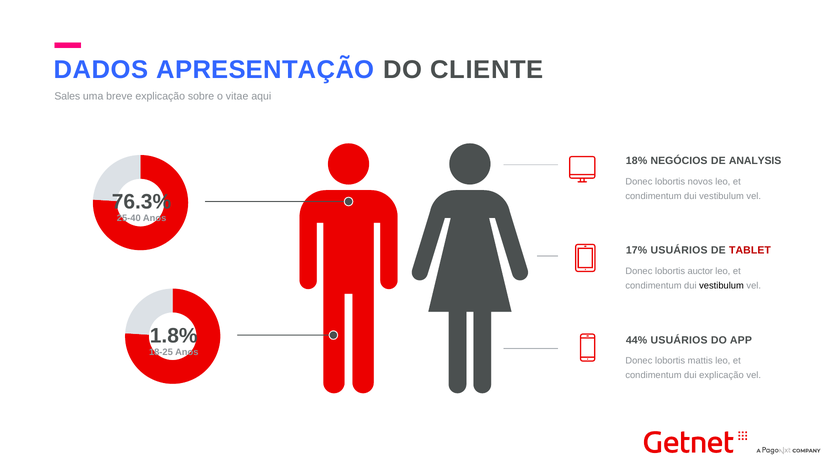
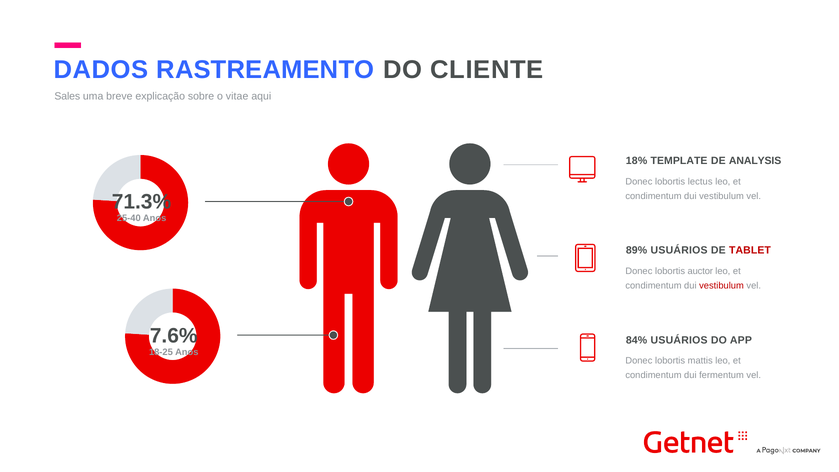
APRESENTAÇÃO: APRESENTAÇÃO -> RASTREAMENTO
NEGÓCIOS: NEGÓCIOS -> TEMPLATE
novos: novos -> lectus
76.3%: 76.3% -> 71.3%
17%: 17% -> 89%
vestibulum at (721, 286) colour: black -> red
1.8%: 1.8% -> 7.6%
44%: 44% -> 84%
dui explicação: explicação -> fermentum
